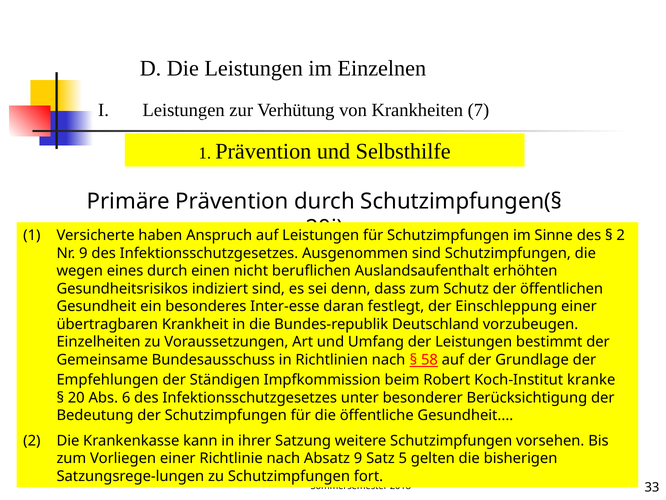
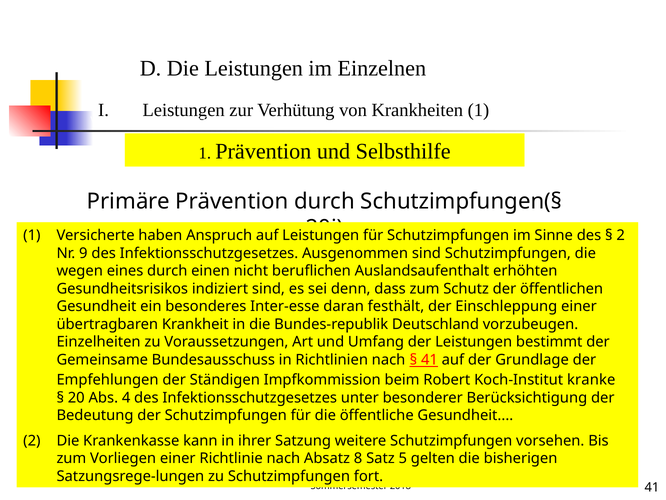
Krankheiten 7: 7 -> 1
festlegt: festlegt -> festhält
58 at (429, 359): 58 -> 41
Abs 6: 6 -> 4
Absatz 9: 9 -> 8
33 at (652, 487): 33 -> 41
